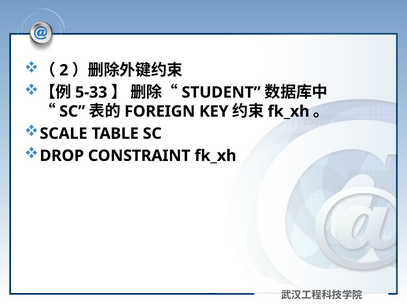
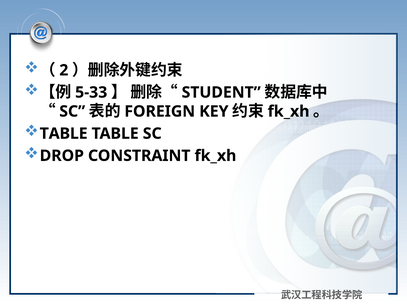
SCALE at (64, 134): SCALE -> TABLE
